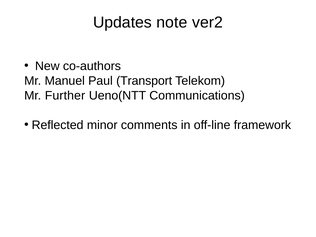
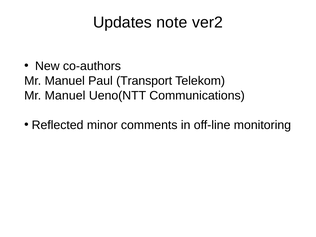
Further at (65, 96): Further -> Manuel
framework: framework -> monitoring
